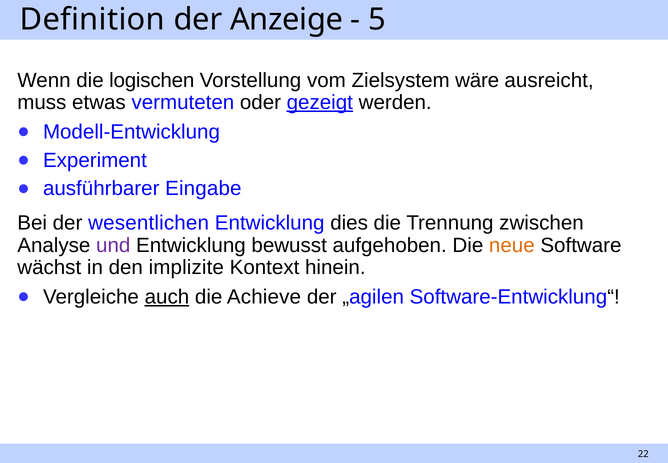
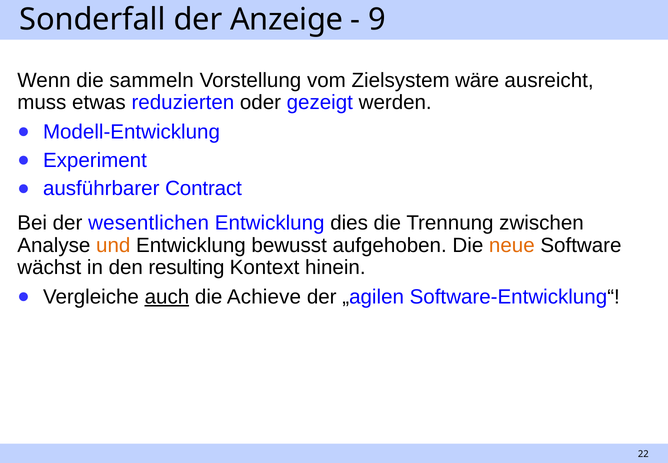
Definition: Definition -> Sonderfall
5: 5 -> 9
logischen: logischen -> sammeln
vermuteten: vermuteten -> reduzierten
gezeigt underline: present -> none
Eingabe: Eingabe -> Contract
und colour: purple -> orange
implizite: implizite -> resulting
